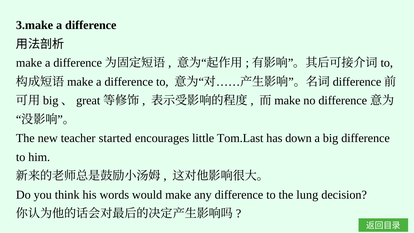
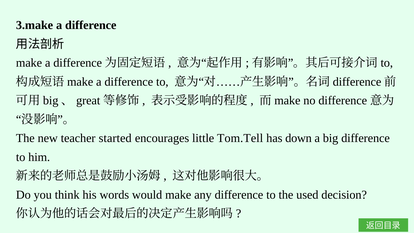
Tom.Last: Tom.Last -> Tom.Tell
lung: lung -> used
